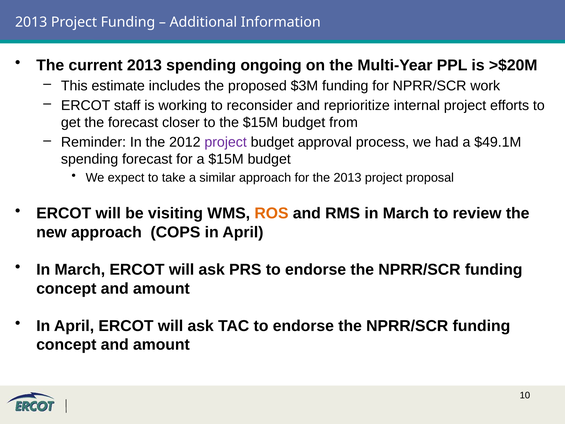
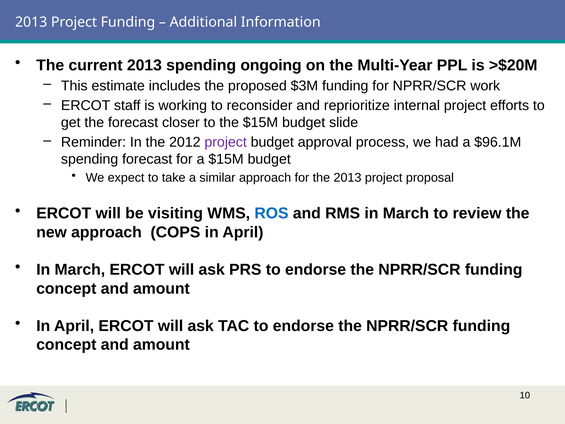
from: from -> slide
$49.1M: $49.1M -> $96.1M
ROS colour: orange -> blue
